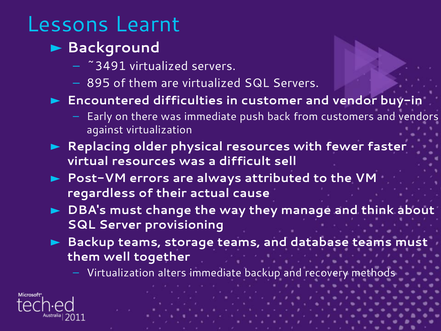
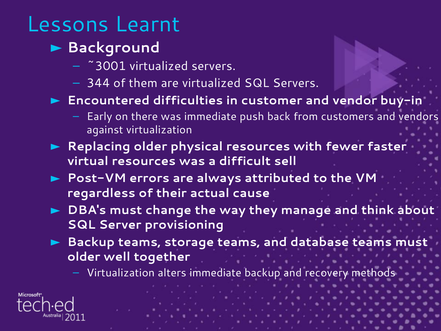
~3491: ~3491 -> ~3001
895: 895 -> 344
them at (84, 257): them -> older
